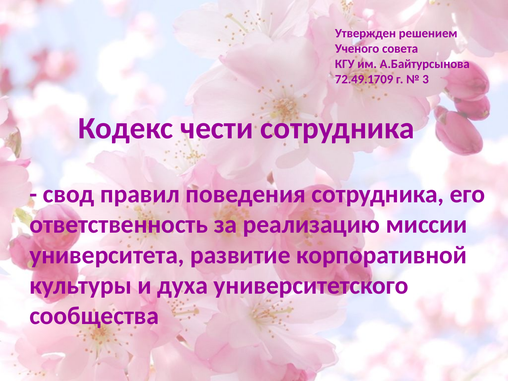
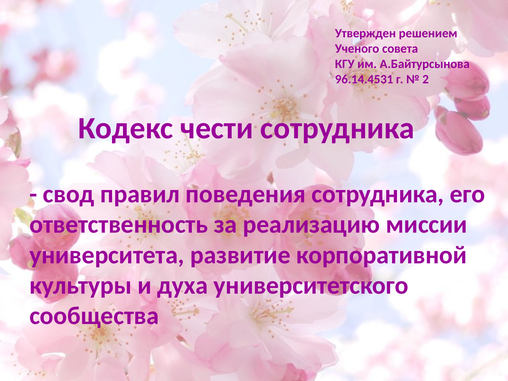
72.49.1709: 72.49.1709 -> 96.14.4531
3: 3 -> 2
